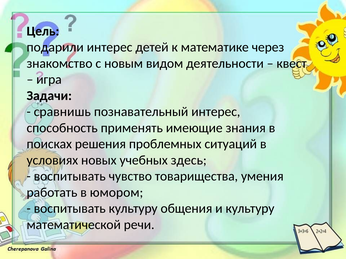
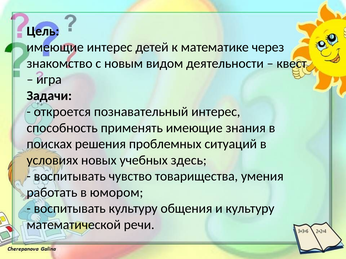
подарили at (55, 47): подарили -> имеющие
сравнишь: сравнишь -> откроется
